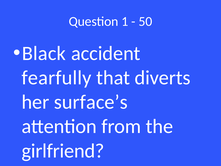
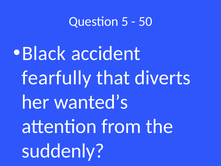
1: 1 -> 5
surface’s: surface’s -> wanted’s
girlfriend: girlfriend -> suddenly
